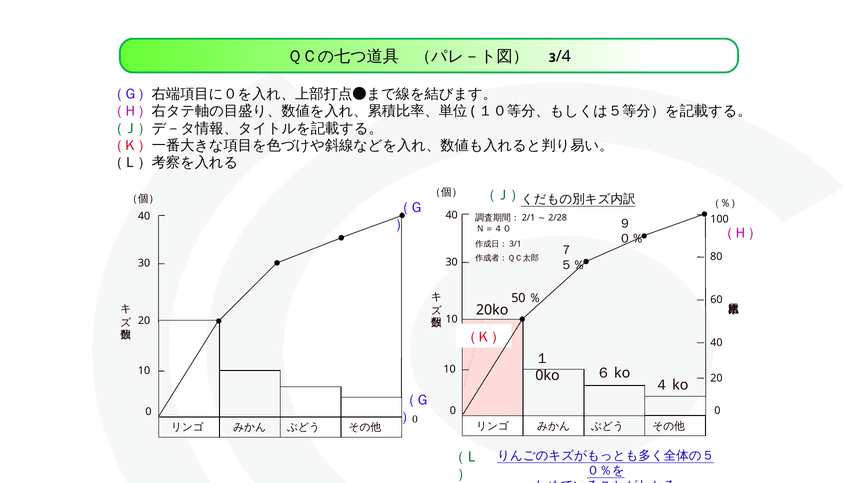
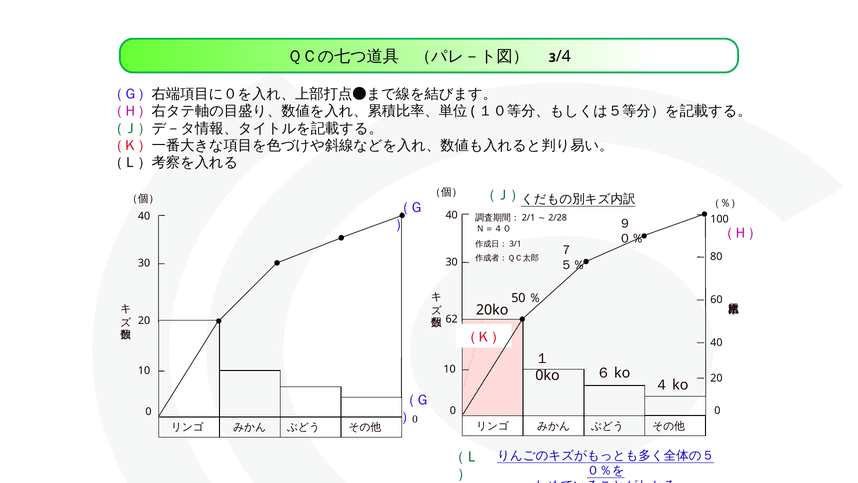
10 at (452, 319): 10 -> 62
